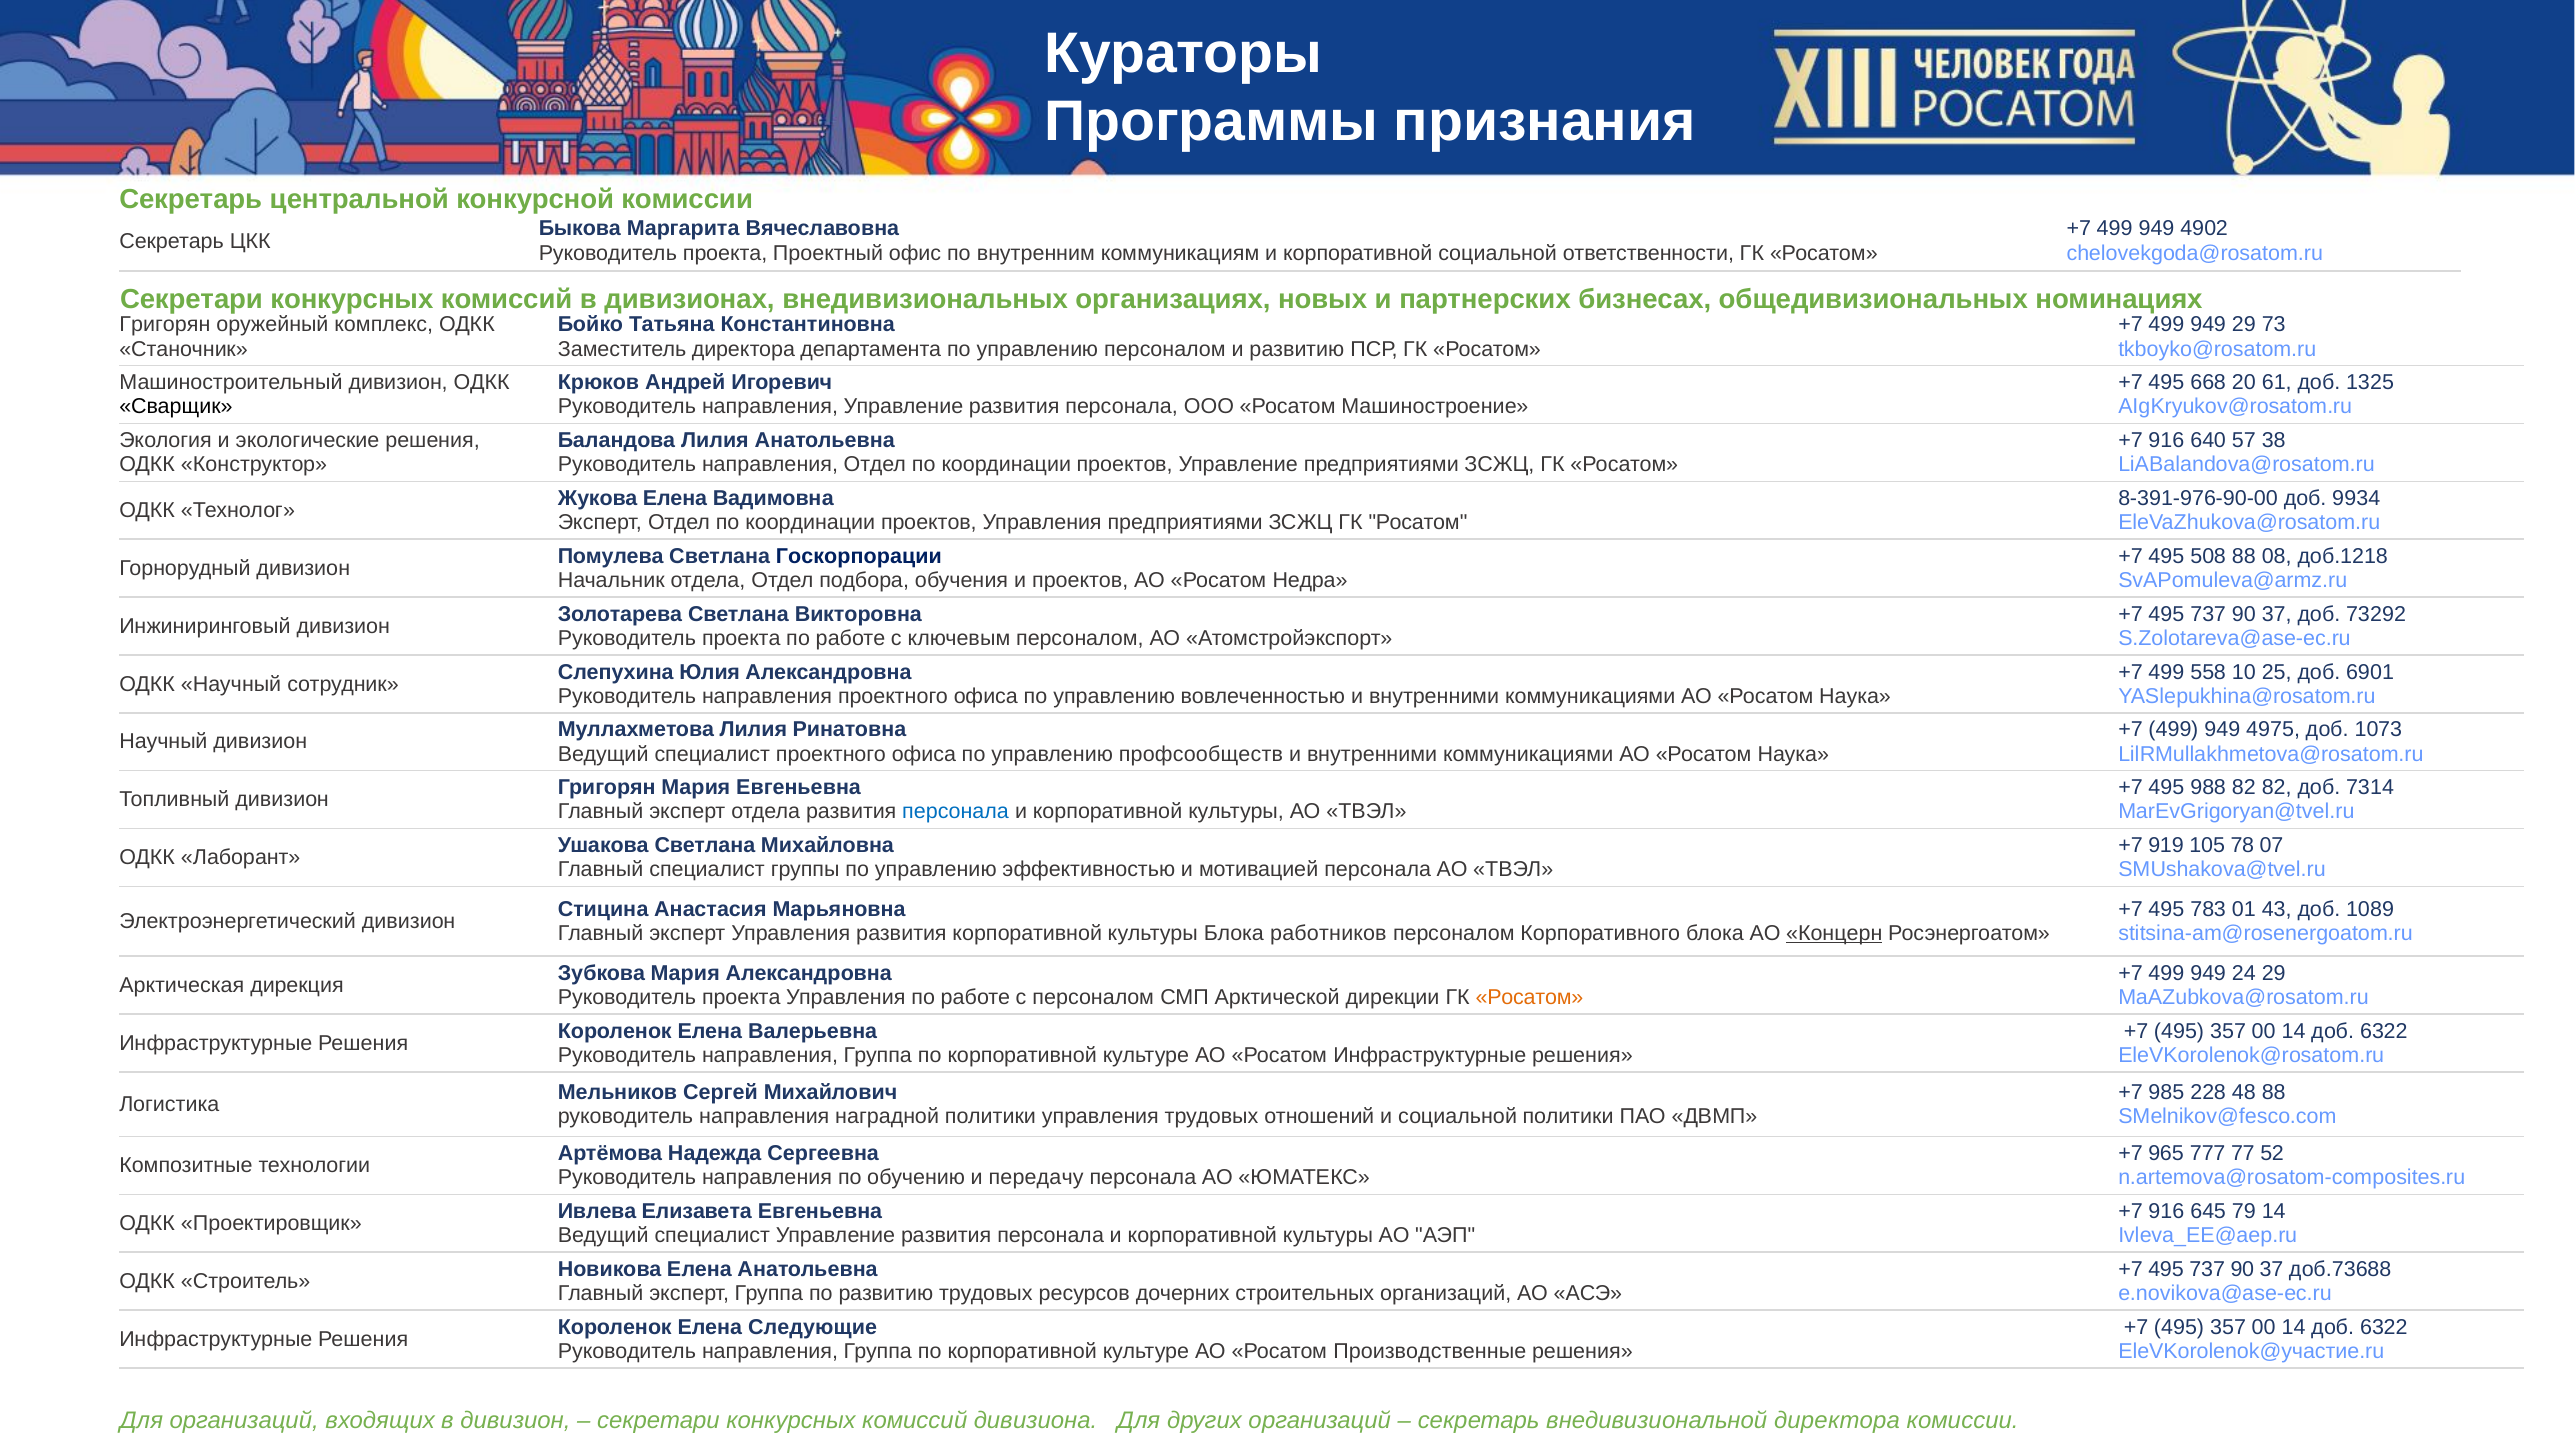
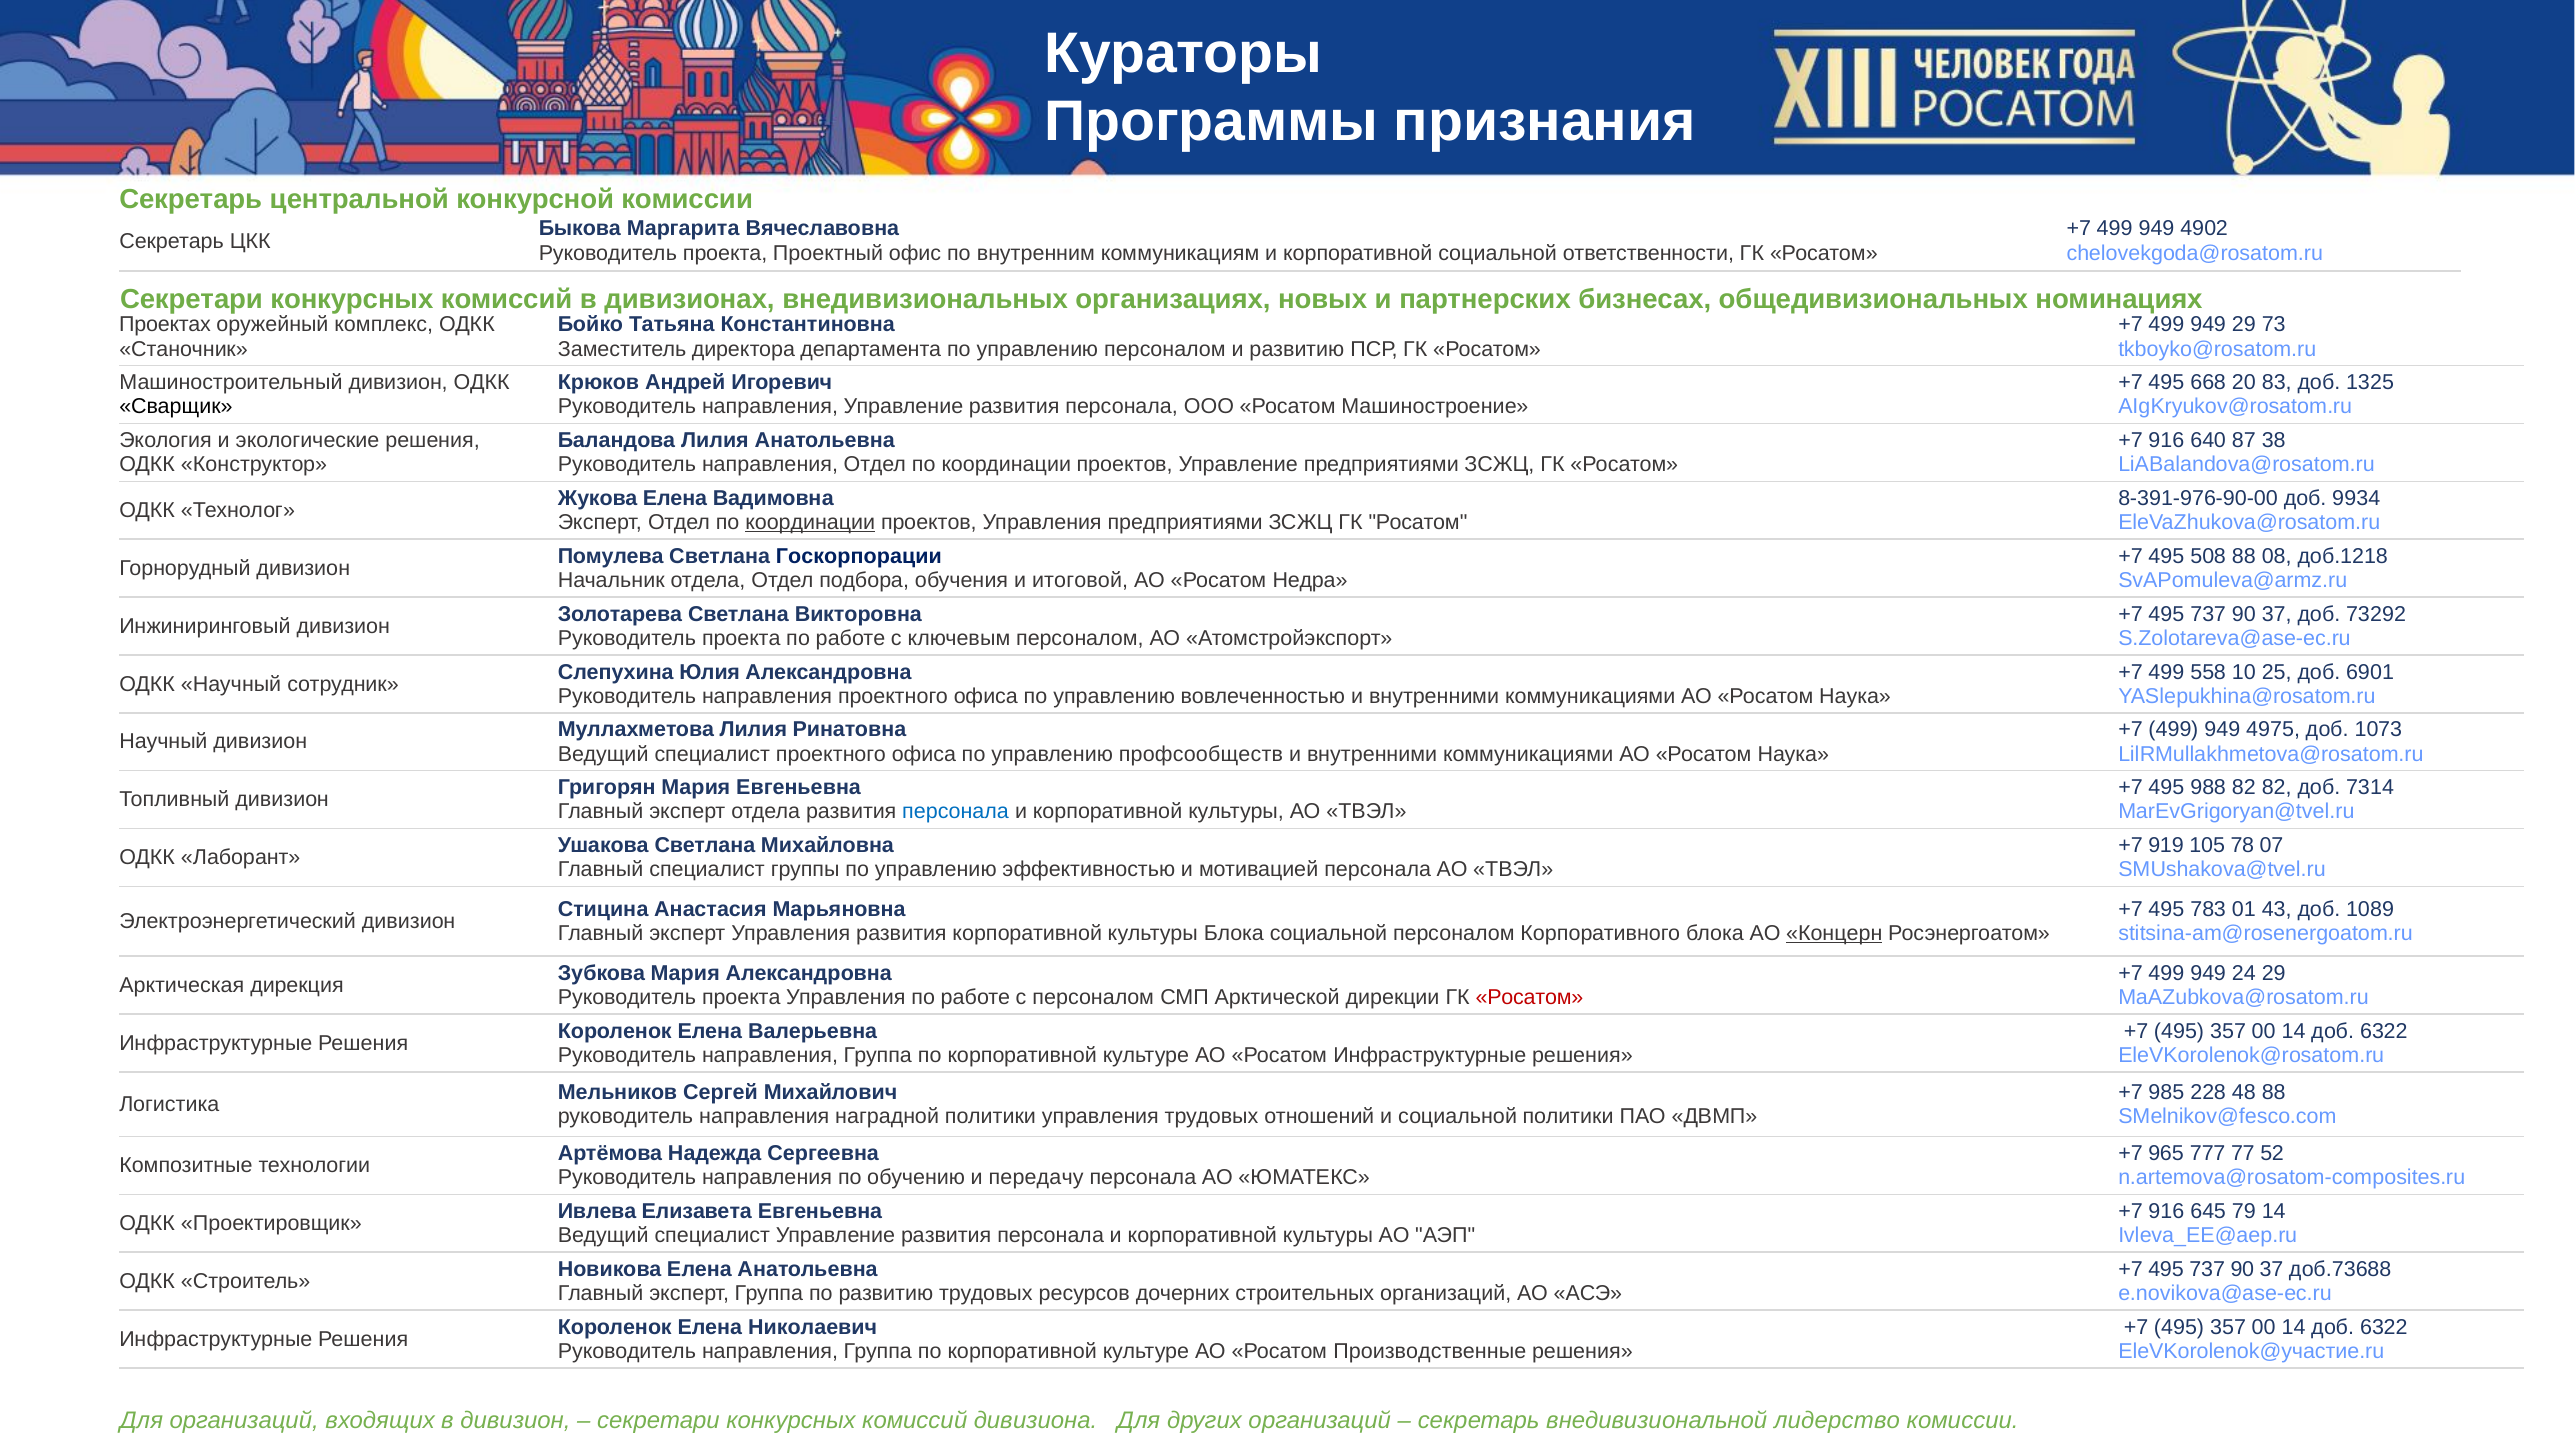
Григорян at (165, 325): Григорян -> Проектах
61: 61 -> 83
57: 57 -> 87
координации at (810, 523) underline: none -> present
и проектов: проектов -> итоговой
Блока работников: работников -> социальной
Росатом at (1529, 997) colour: orange -> red
Следующие: Следующие -> Николаевич
внедивизиональной директора: директора -> лидерство
